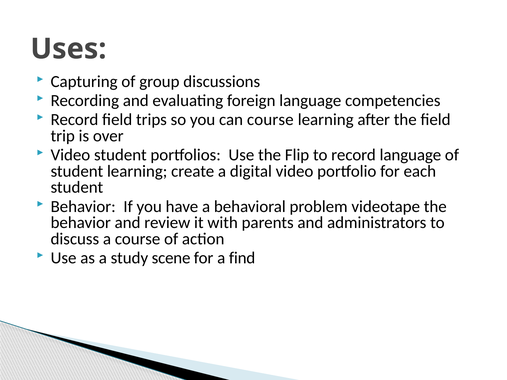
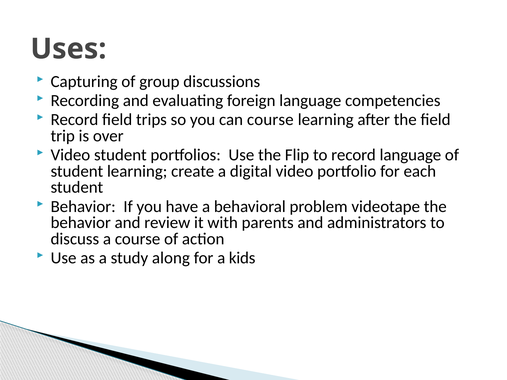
scene: scene -> along
find: find -> kids
